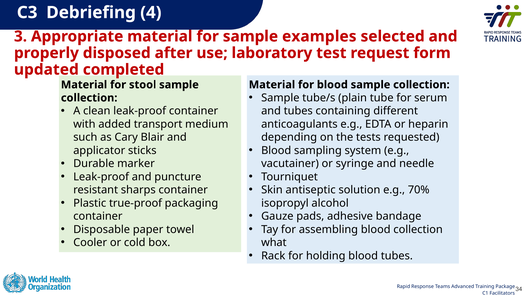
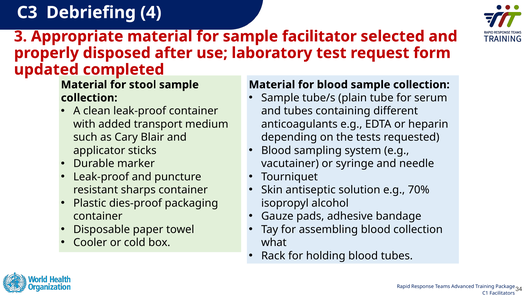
examples: examples -> facilitator
true-proof: true-proof -> dies-proof
